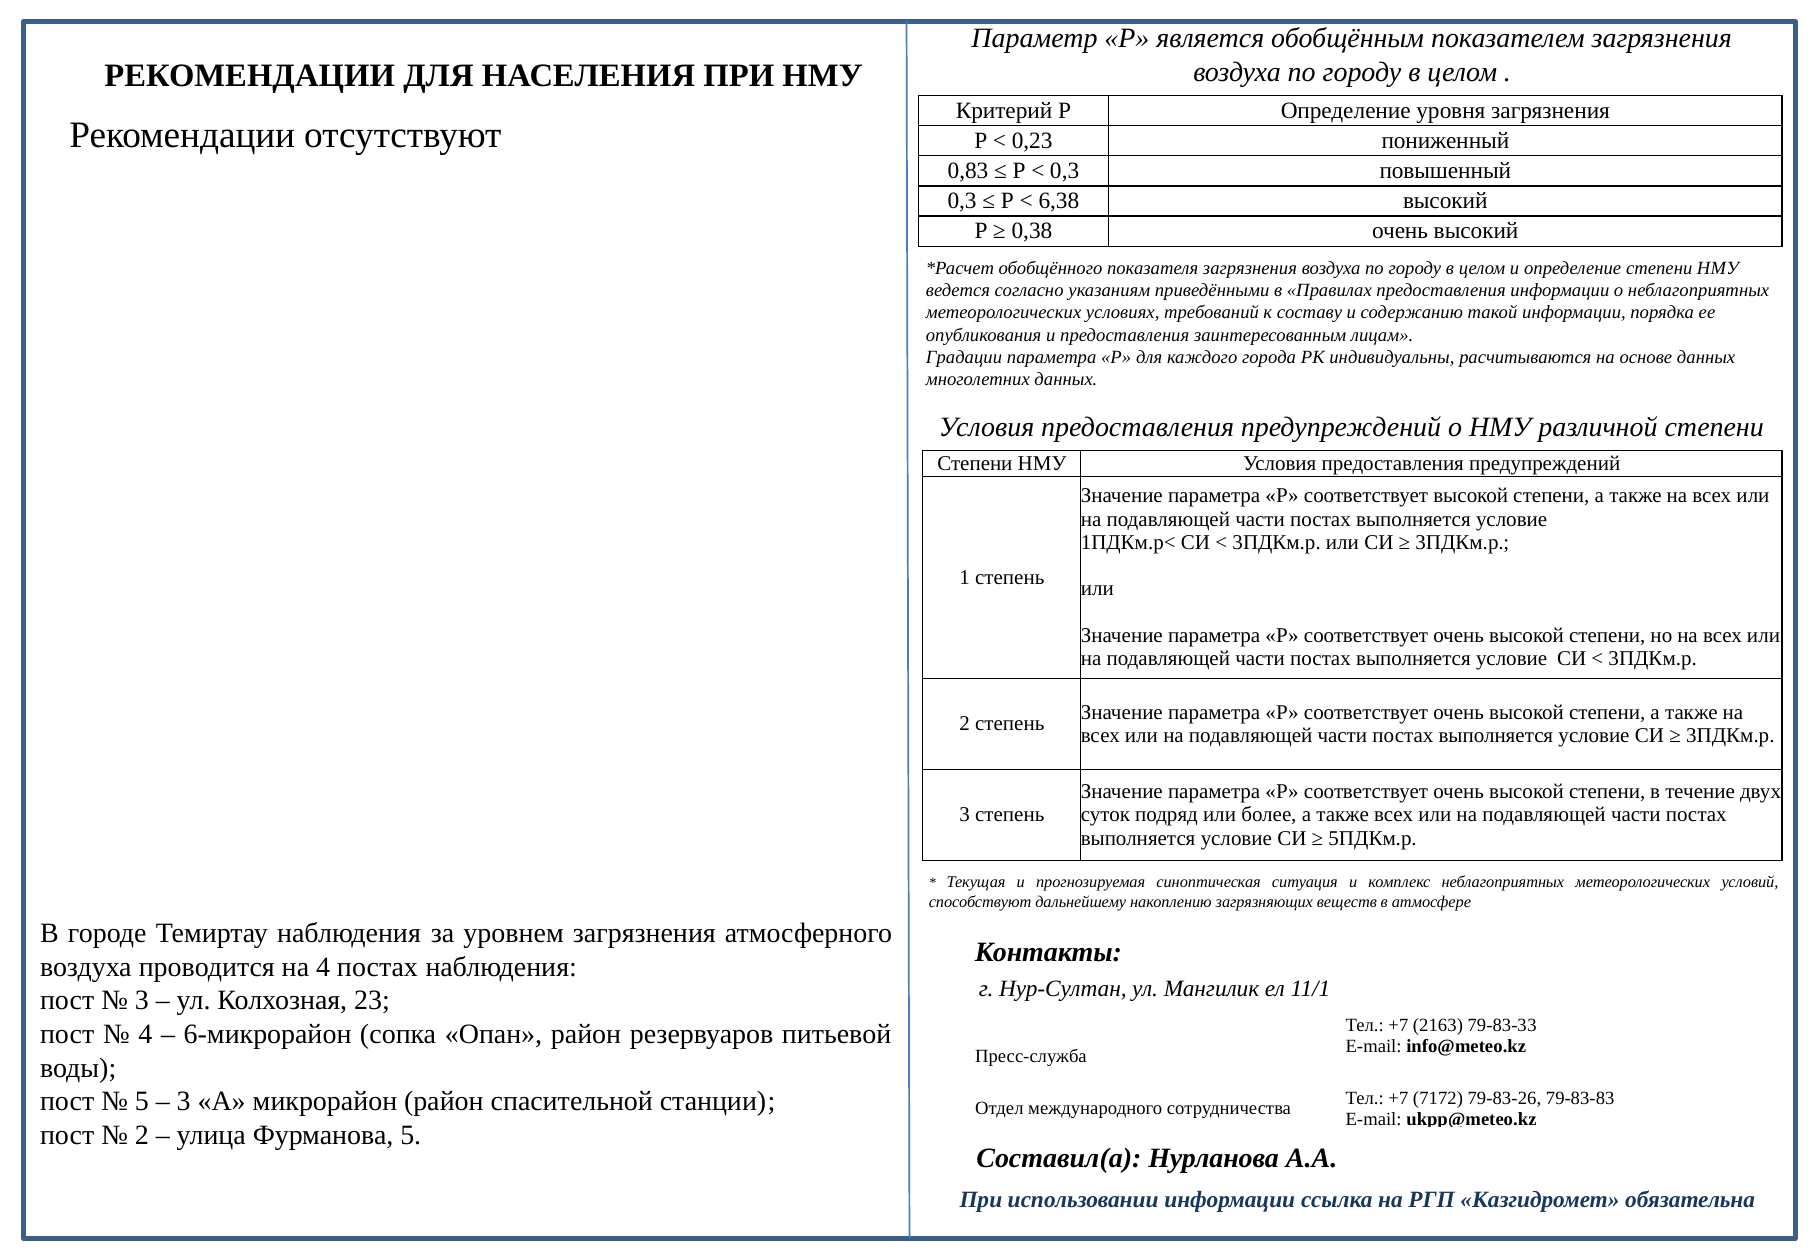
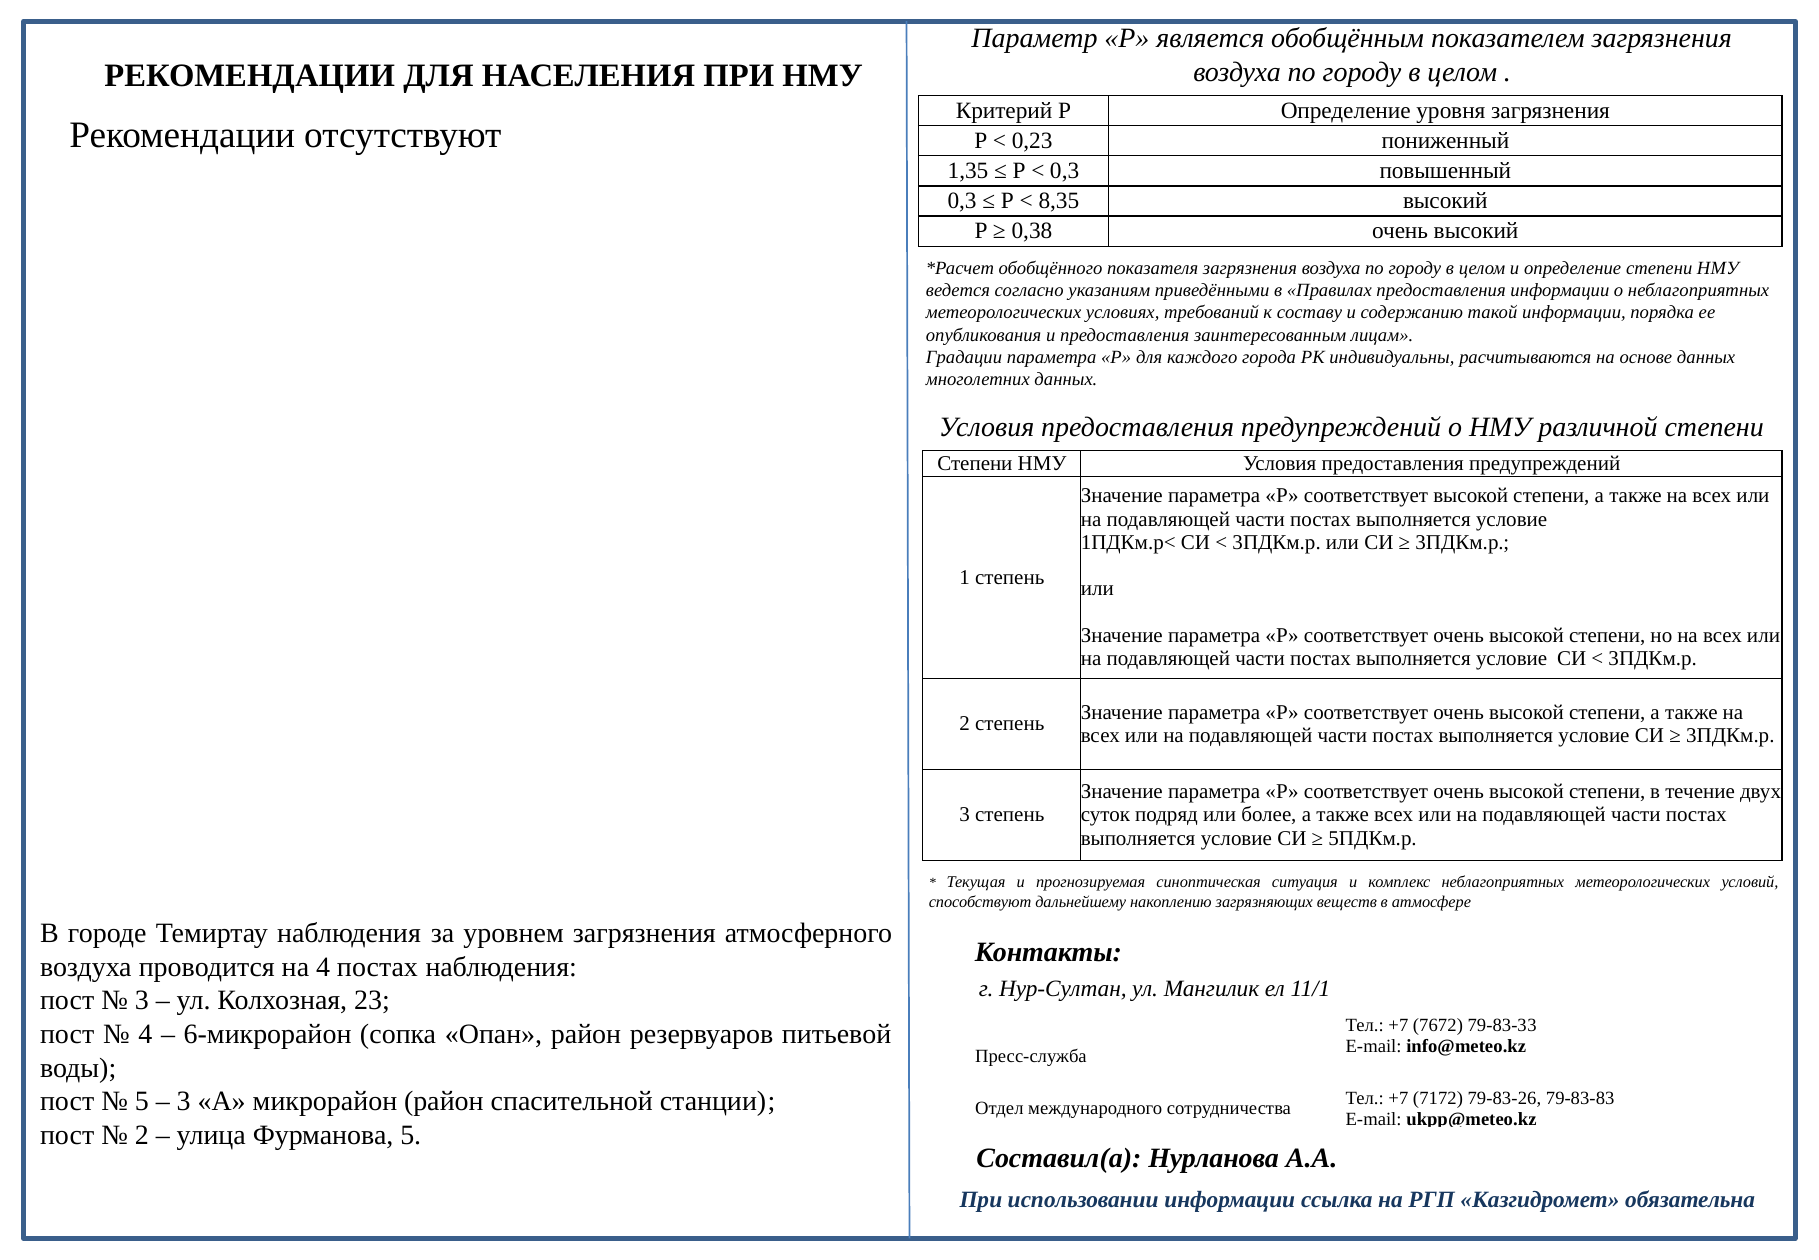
0,83: 0,83 -> 1,35
6,38: 6,38 -> 8,35
2163: 2163 -> 7672
